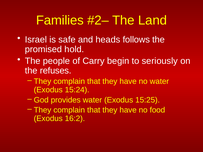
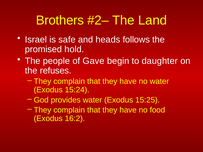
Families: Families -> Brothers
Carry: Carry -> Gave
seriously: seriously -> daughter
